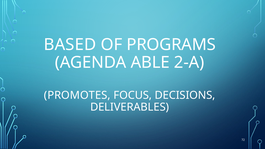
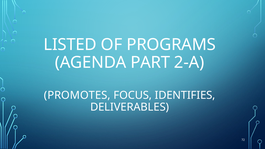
BASED: BASED -> LISTED
ABLE: ABLE -> PART
DECISIONS: DECISIONS -> IDENTIFIES
